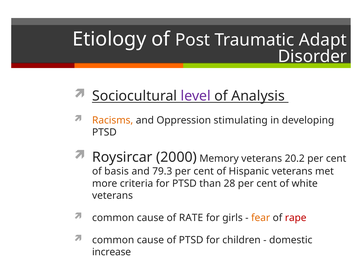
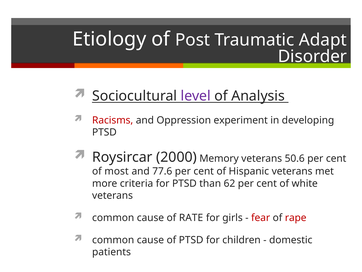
Racisms colour: orange -> red
stimulating: stimulating -> experiment
20.2: 20.2 -> 50.6
basis: basis -> most
79.3: 79.3 -> 77.6
28: 28 -> 62
fear colour: orange -> red
increase: increase -> patients
